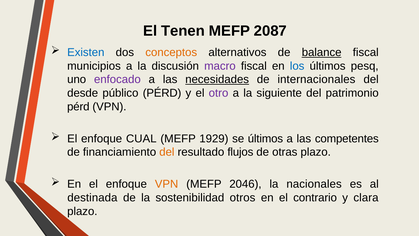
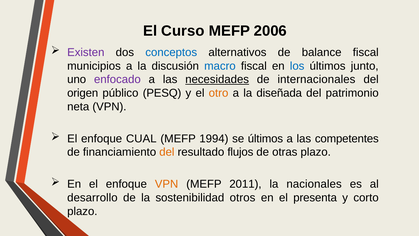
Tenen: Tenen -> Curso
2087: 2087 -> 2006
Existen colour: blue -> purple
conceptos colour: orange -> blue
balance underline: present -> none
macro colour: purple -> blue
pesq: pesq -> junto
desde: desde -> origen
público PÉRD: PÉRD -> PESQ
otro colour: purple -> orange
siguiente: siguiente -> diseñada
pérd at (78, 107): pérd -> neta
1929: 1929 -> 1994
2046: 2046 -> 2011
destinada: destinada -> desarrollo
contrario: contrario -> presenta
clara: clara -> corto
